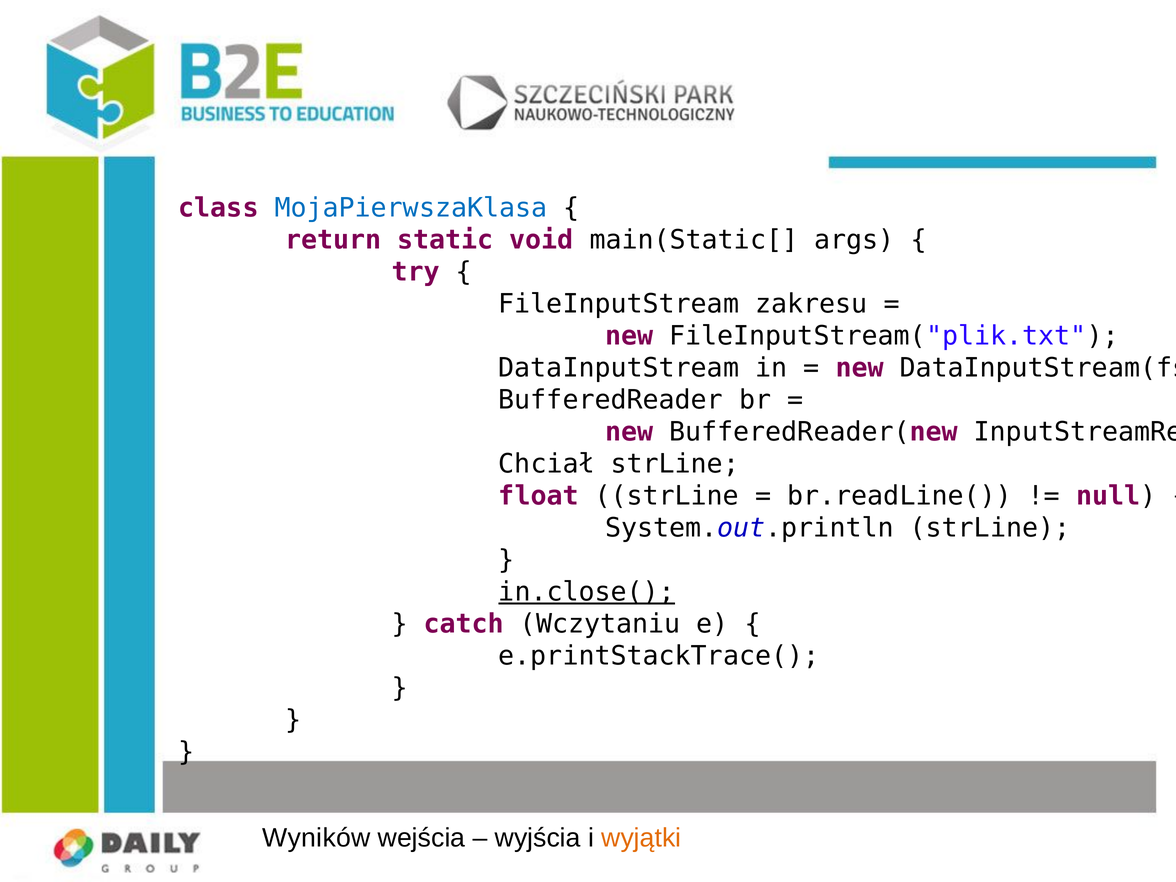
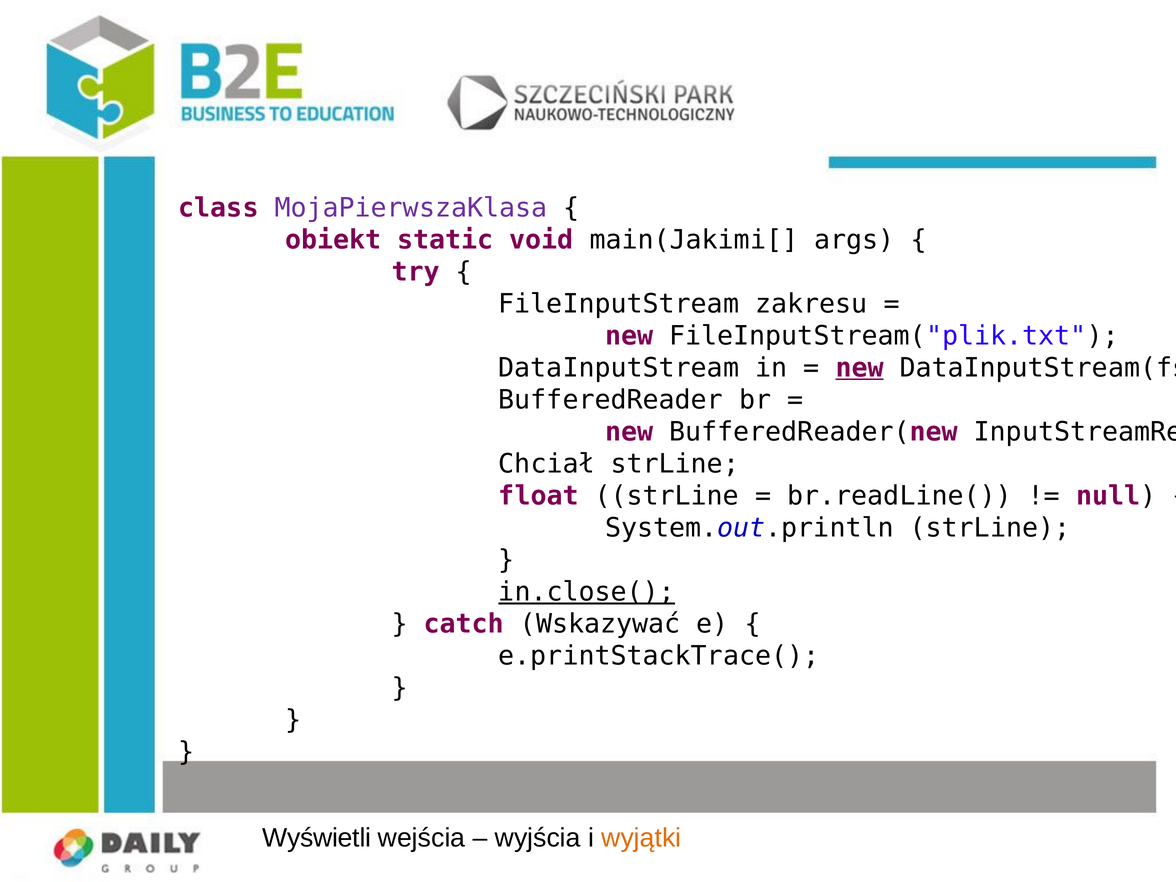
MojaPierwszaKlasa colour: blue -> purple
return: return -> obiekt
main(Static[: main(Static[ -> main(Jakimi[
new at (860, 368) underline: none -> present
Wczytaniu: Wczytaniu -> Wskazywać
Wyników: Wyników -> Wyświetli
